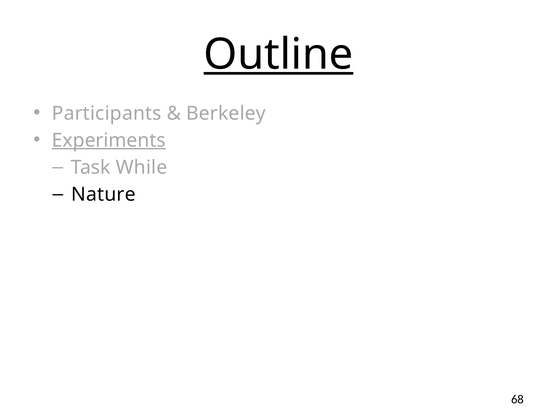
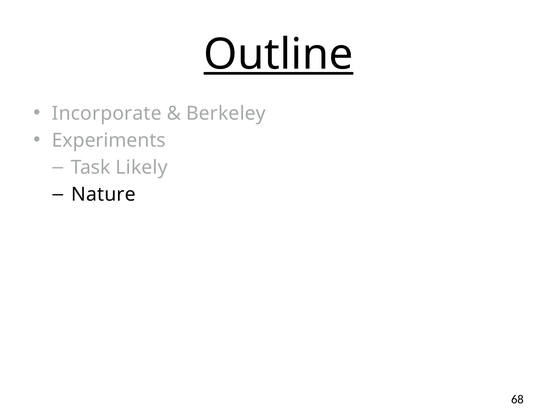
Participants: Participants -> Incorporate
Experiments underline: present -> none
While: While -> Likely
